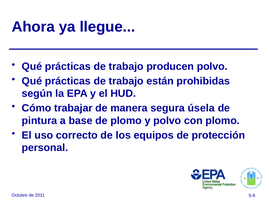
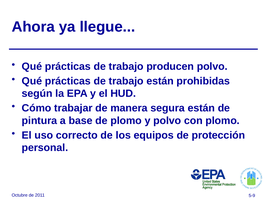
segura úsela: úsela -> están
